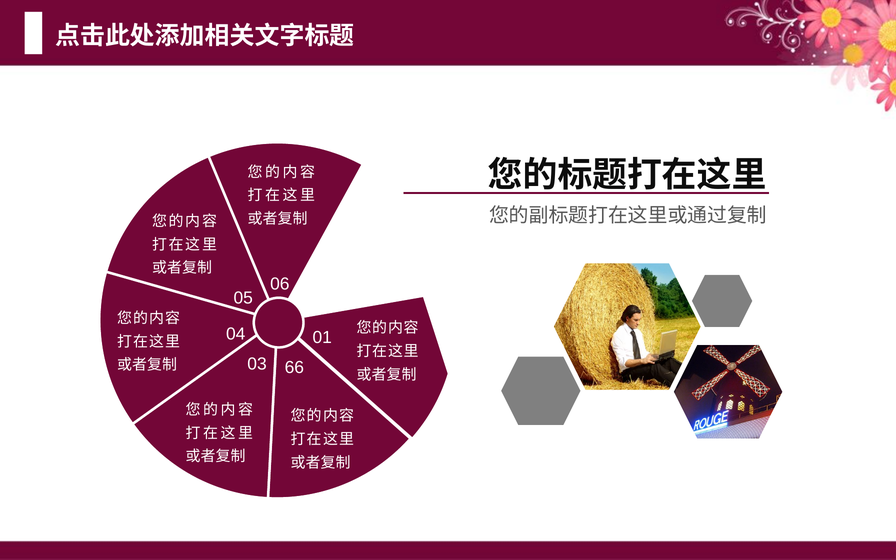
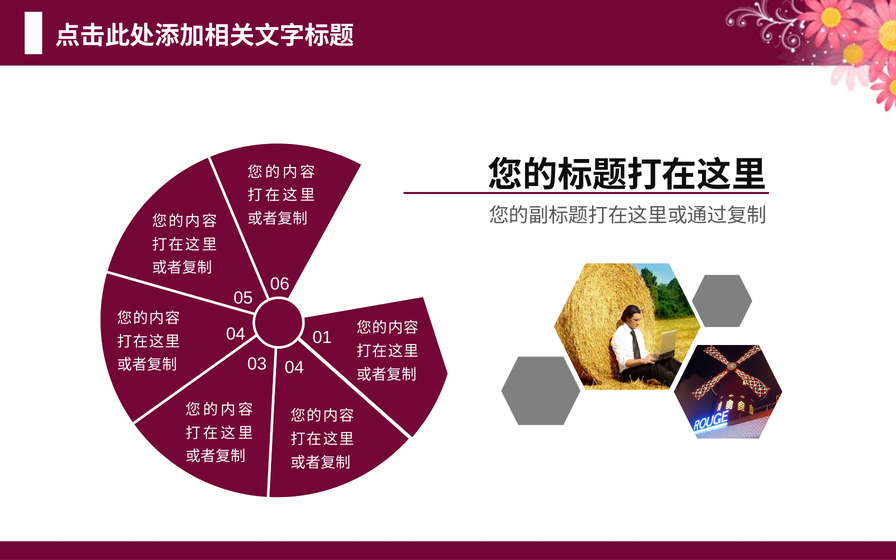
03 66: 66 -> 04
